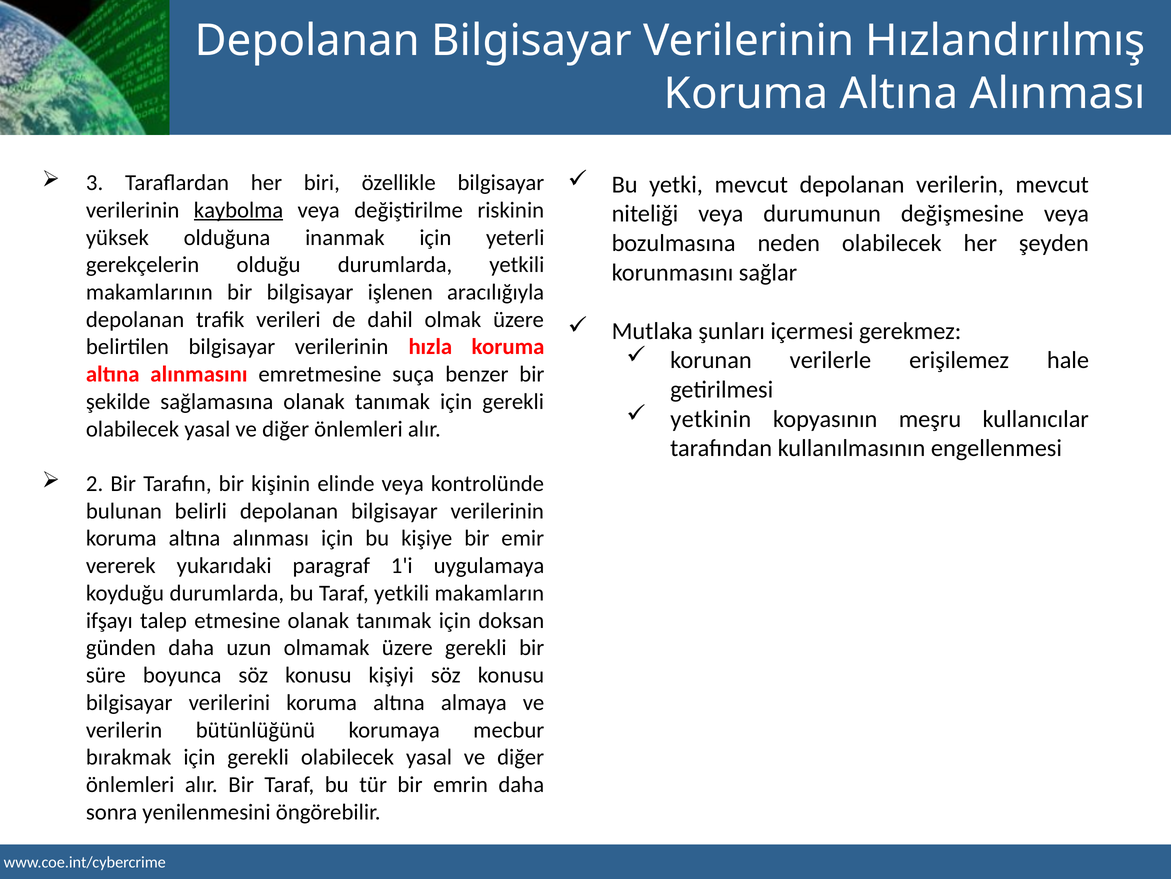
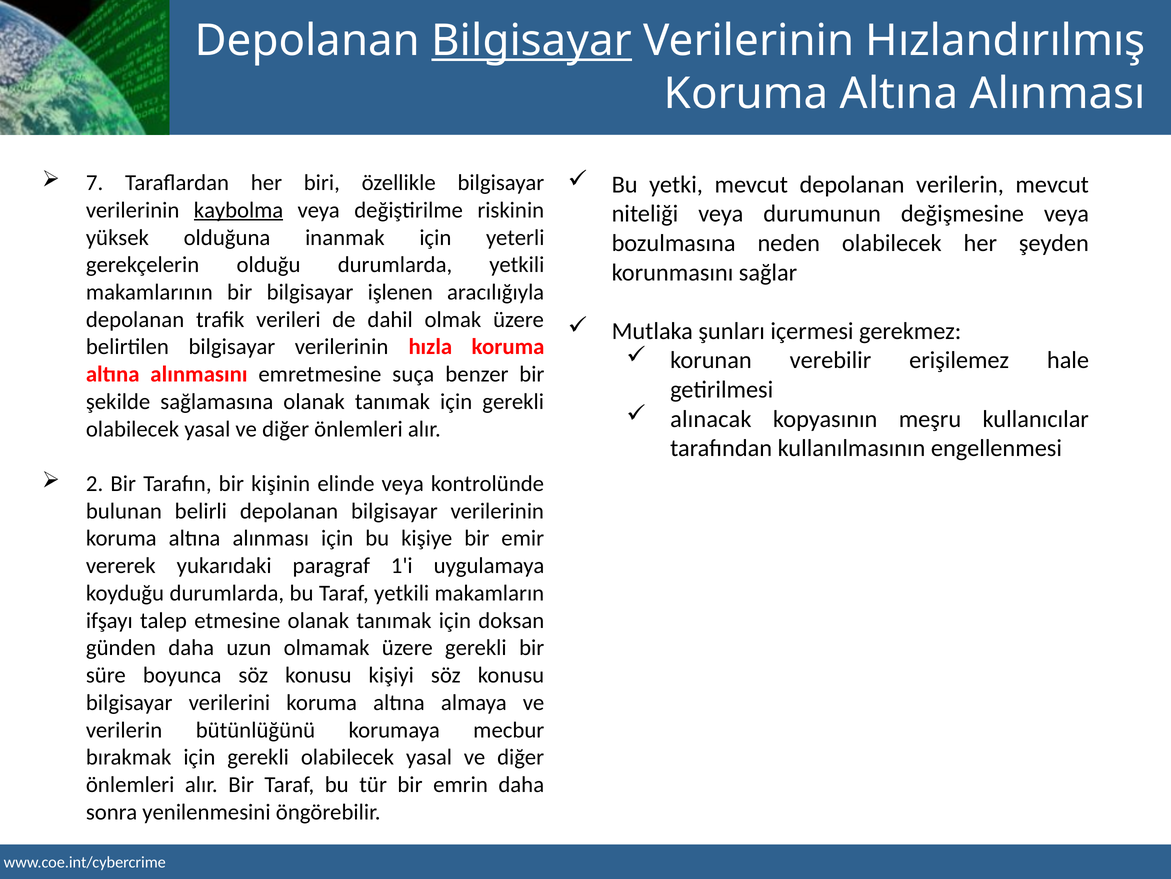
Bilgisayar at (532, 41) underline: none -> present
3: 3 -> 7
verilerle: verilerle -> verebilir
yetkinin: yetkinin -> alınacak
